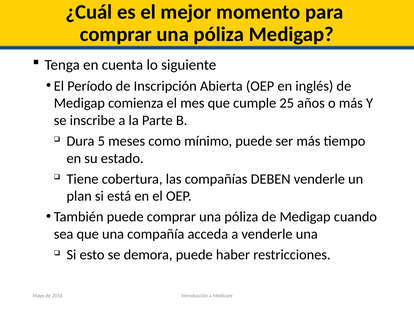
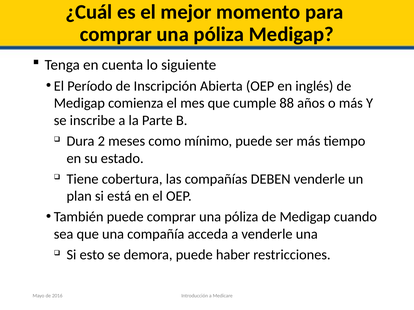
25: 25 -> 88
5: 5 -> 2
